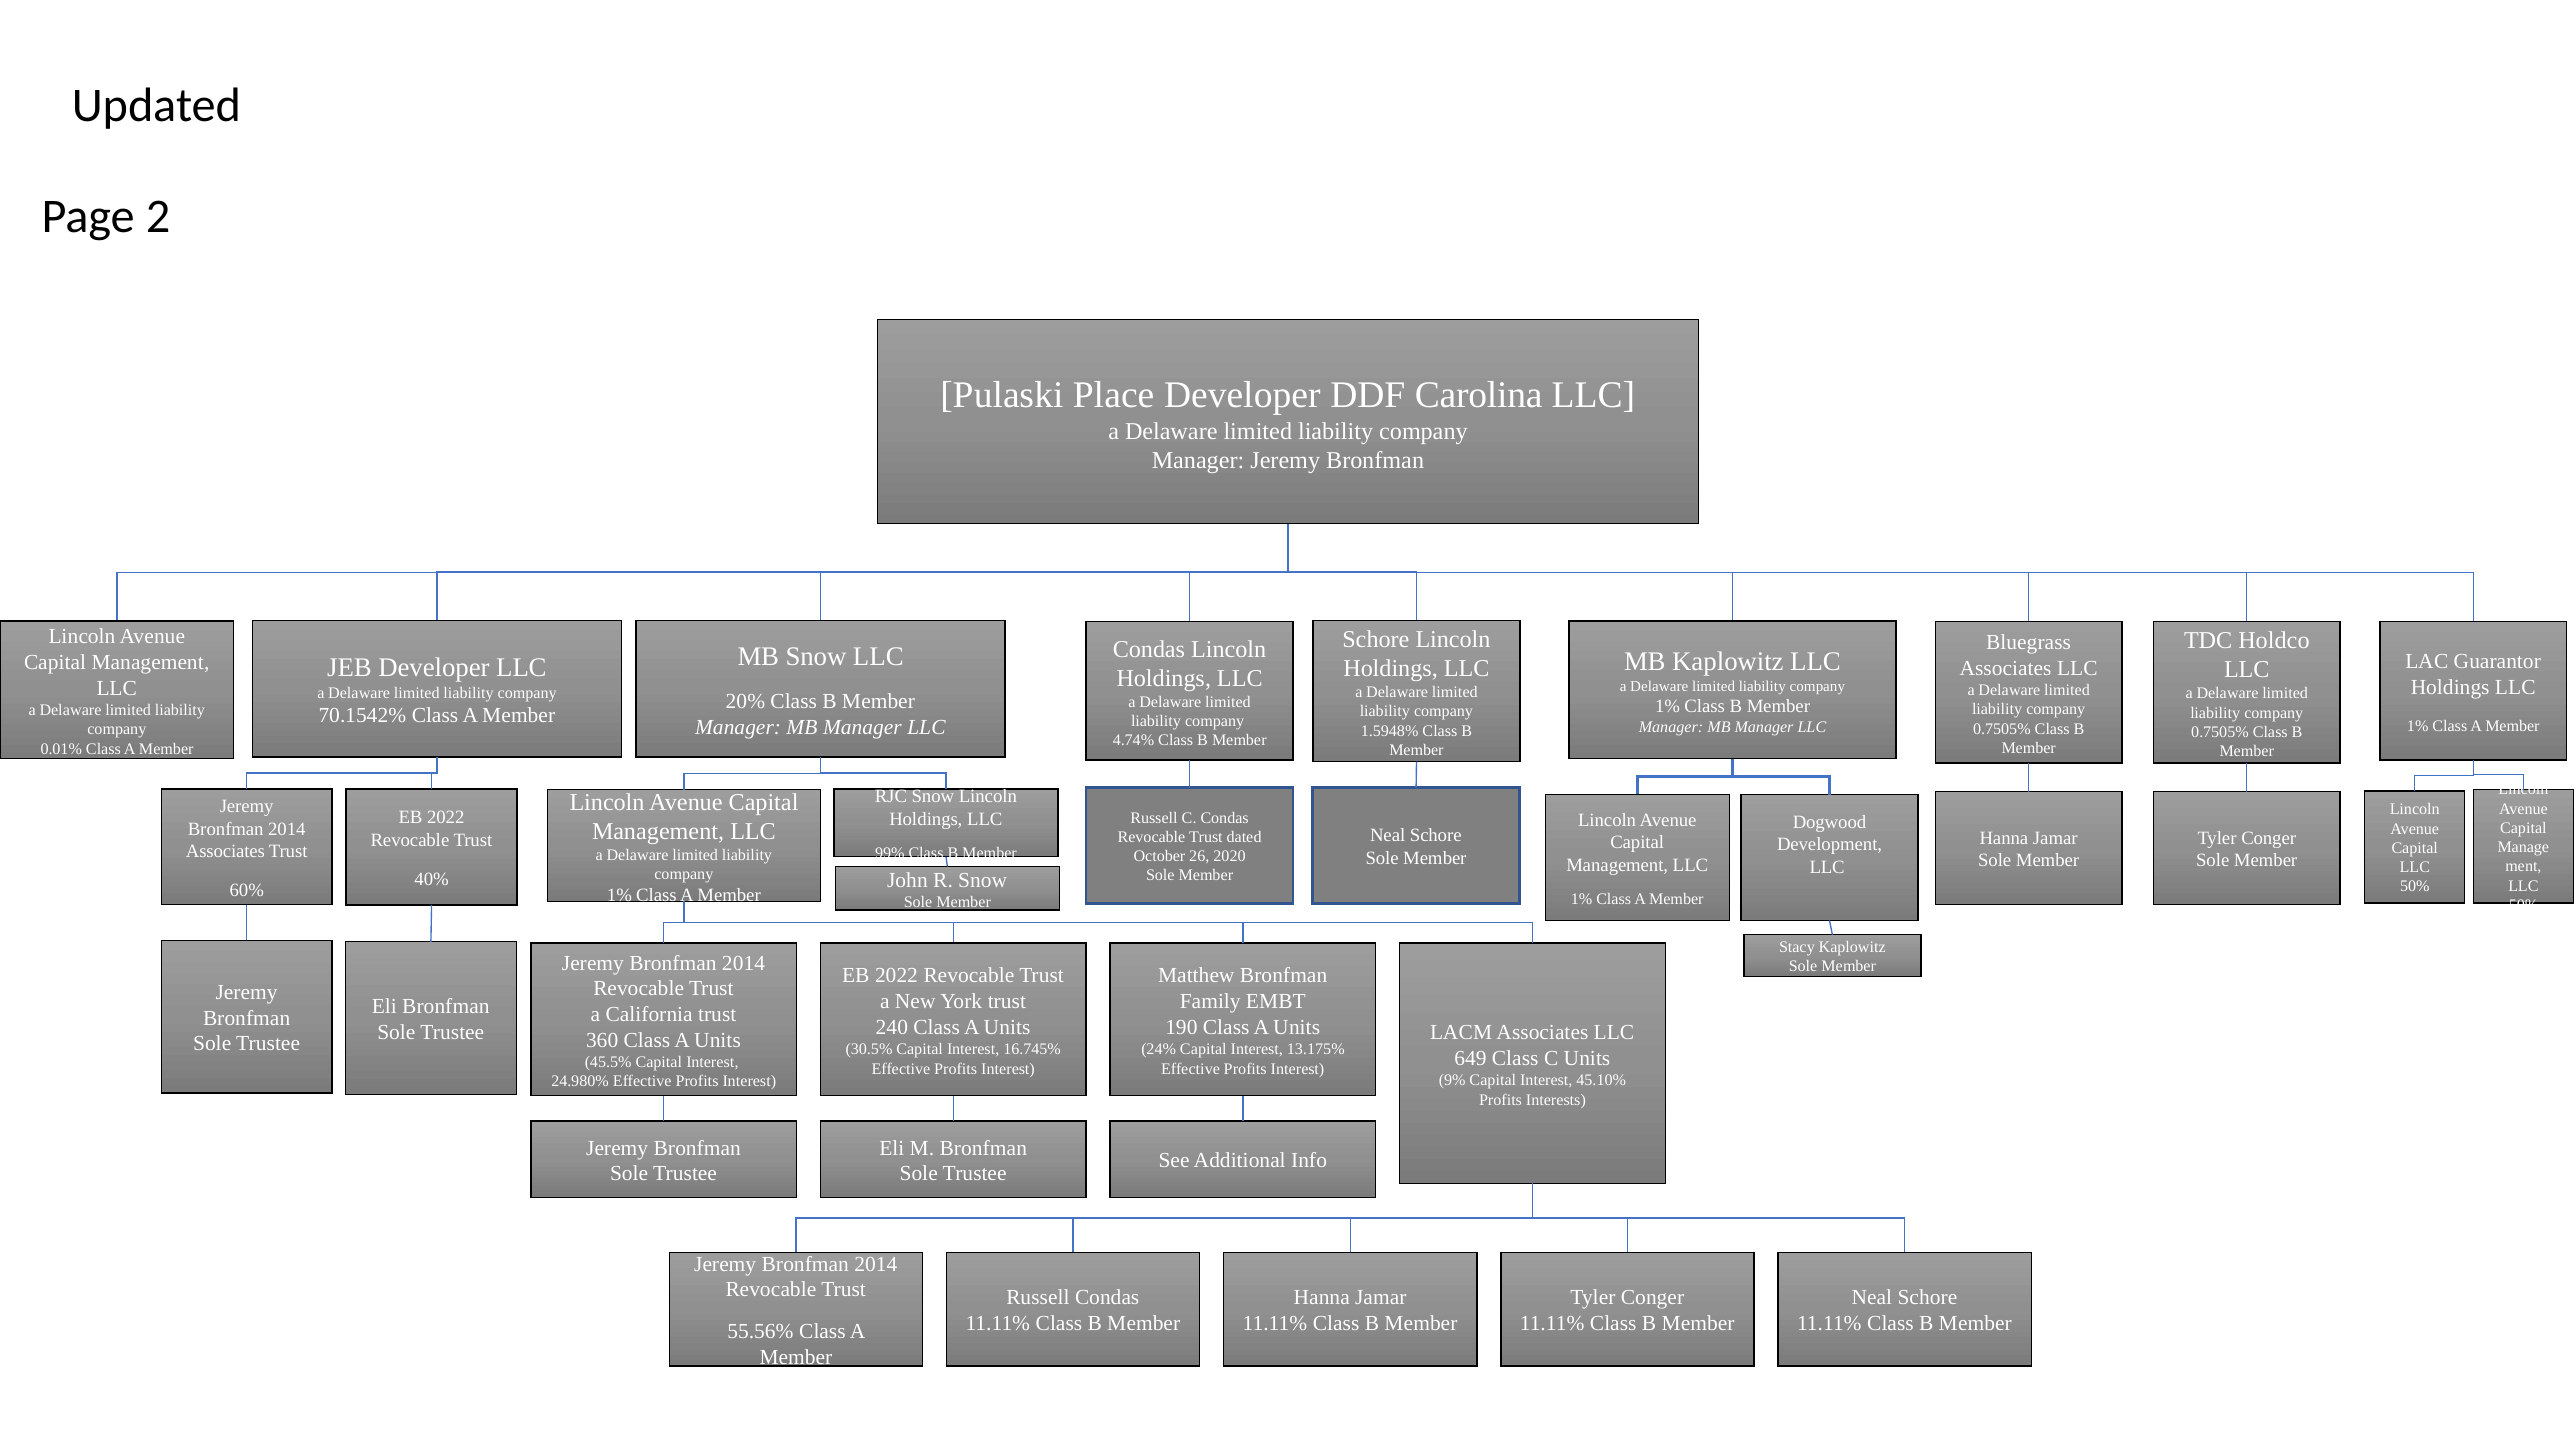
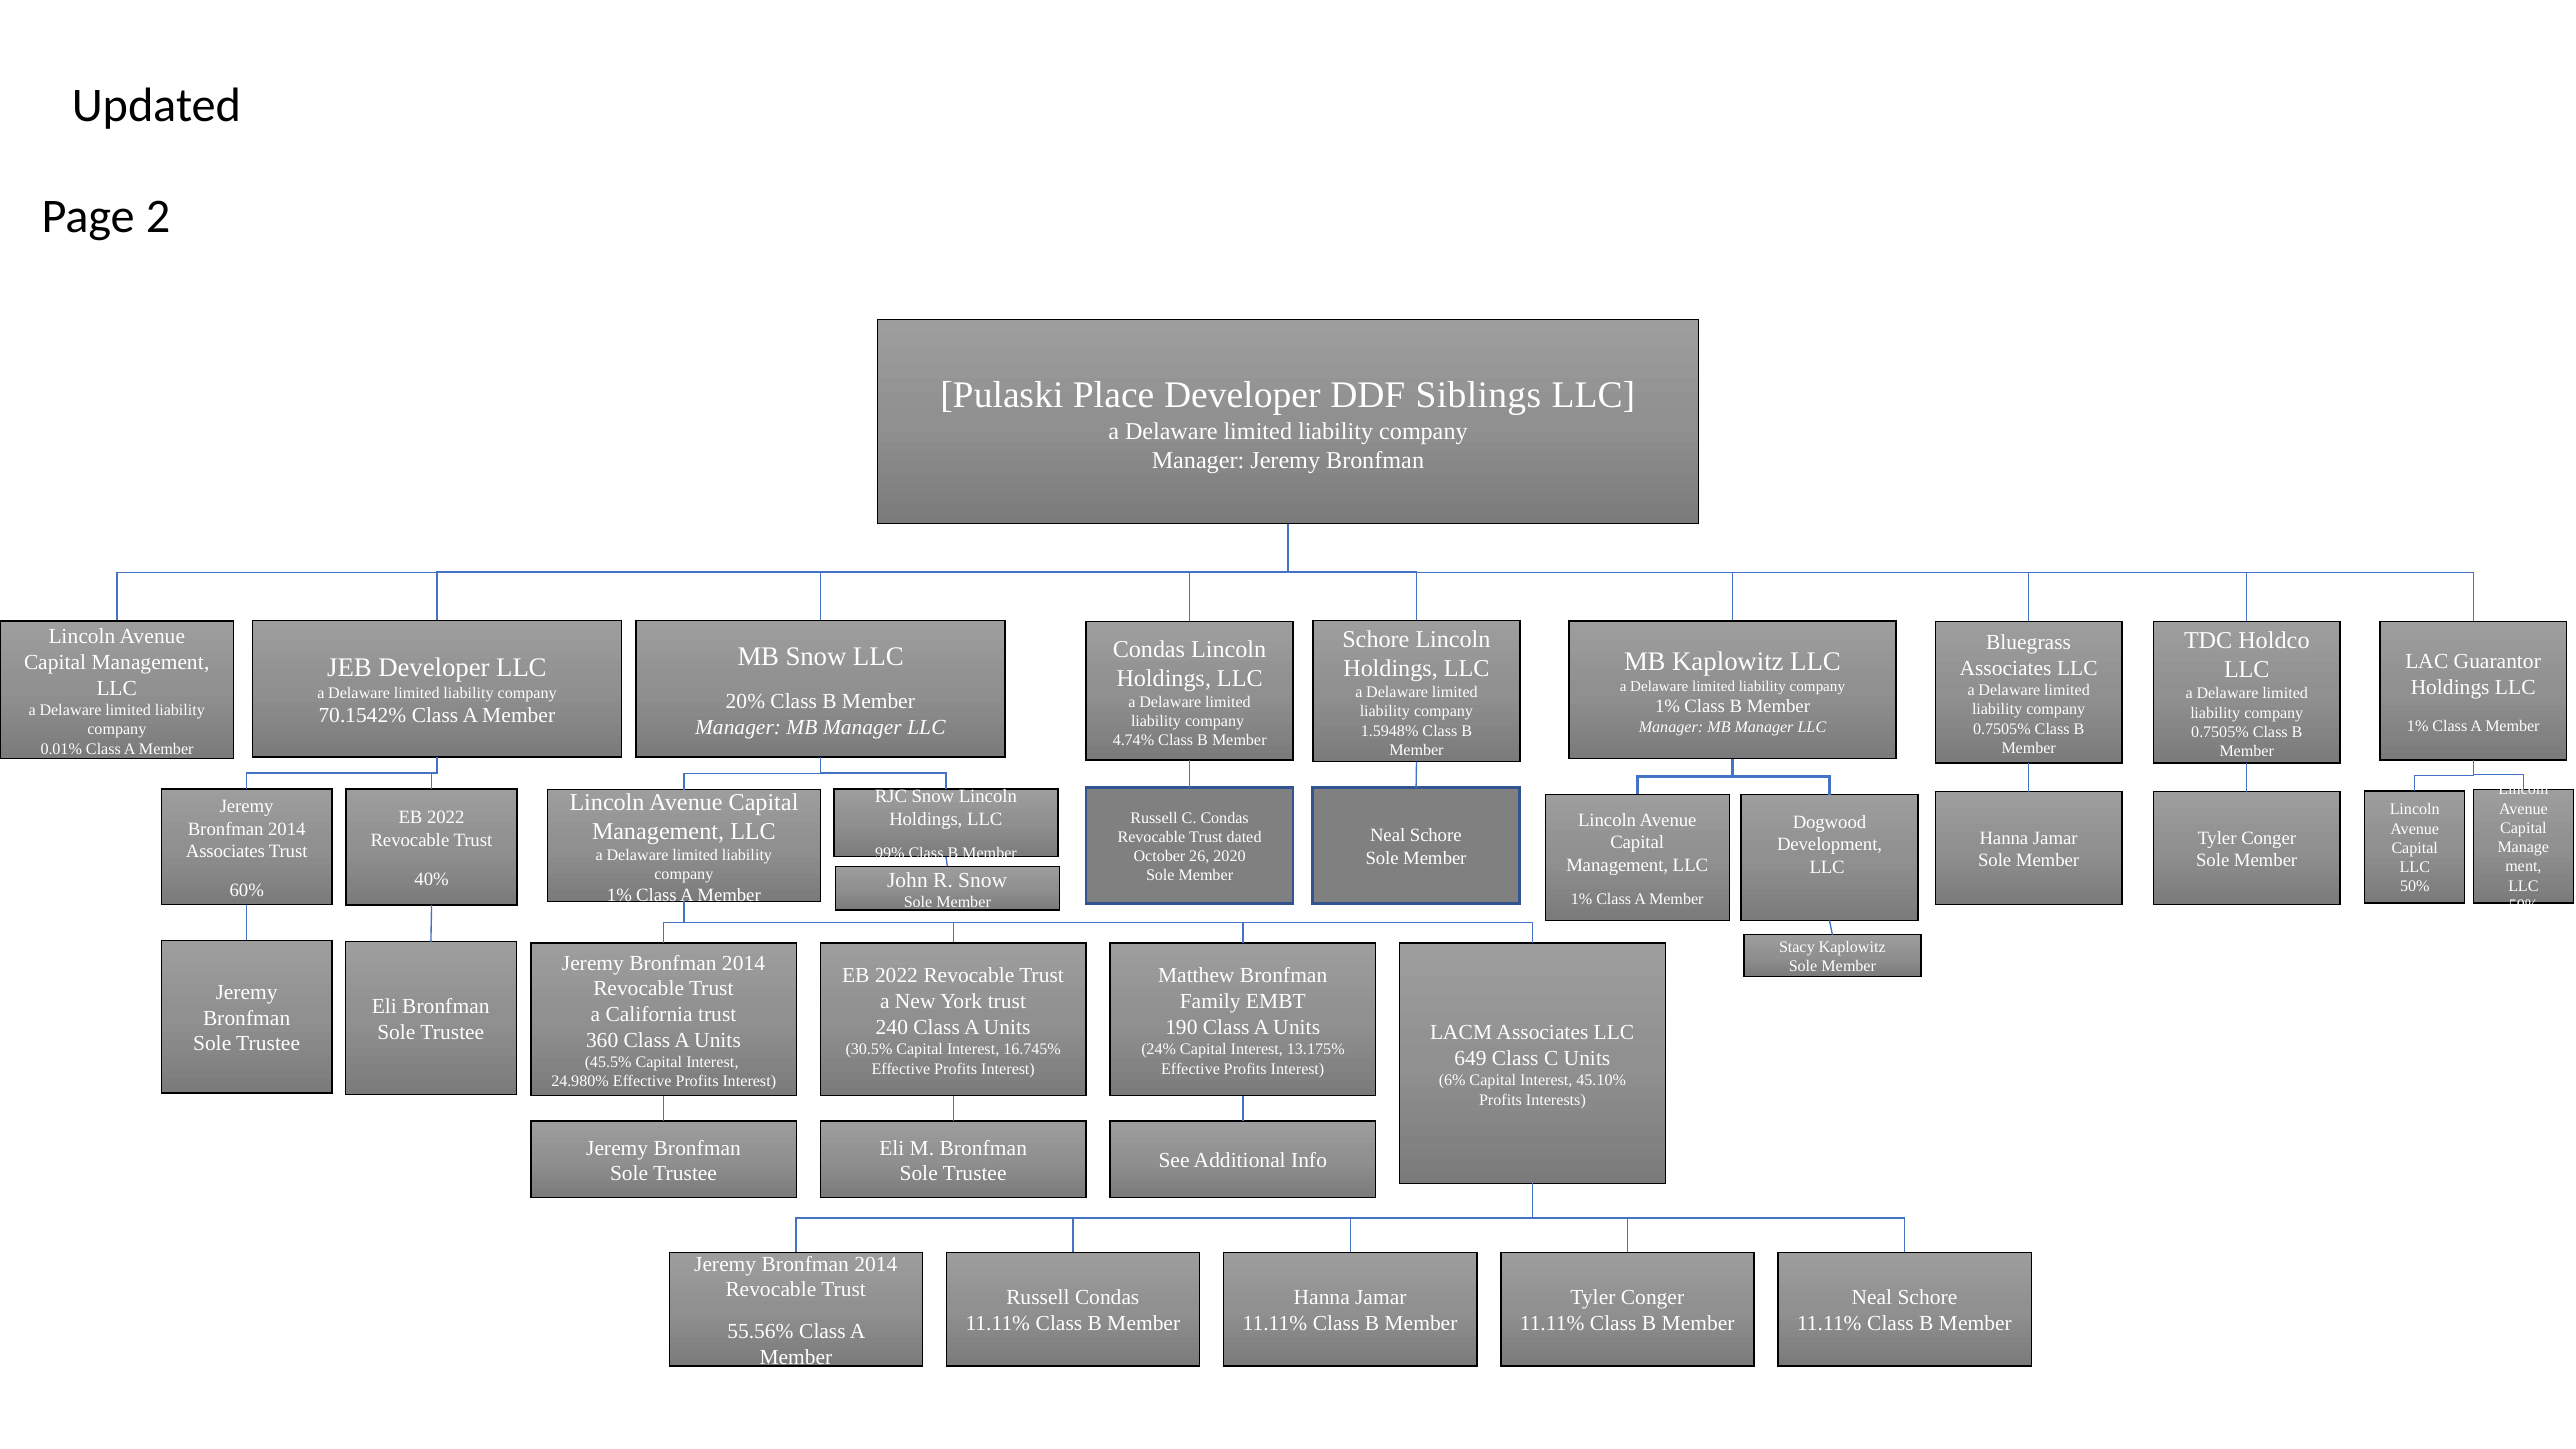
Carolina: Carolina -> Siblings
9%: 9% -> 6%
